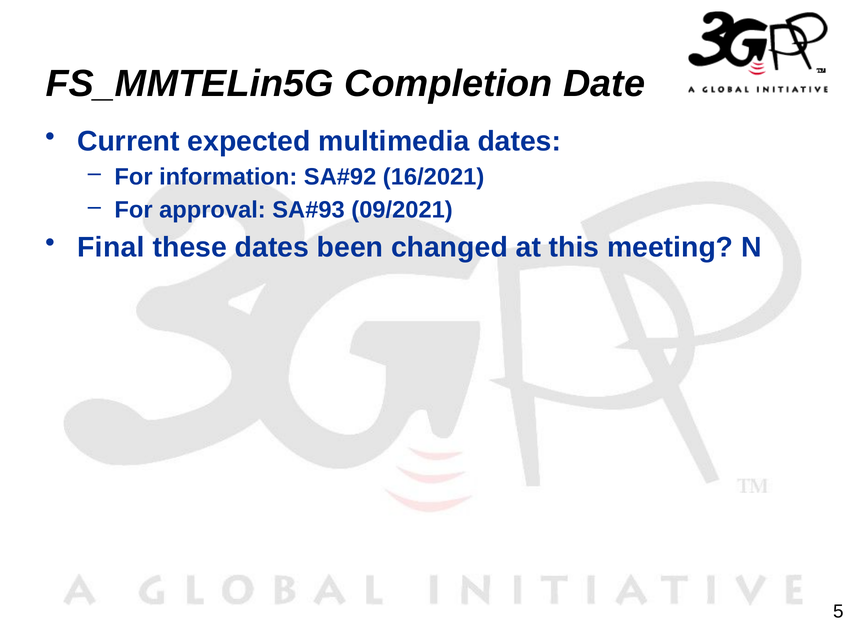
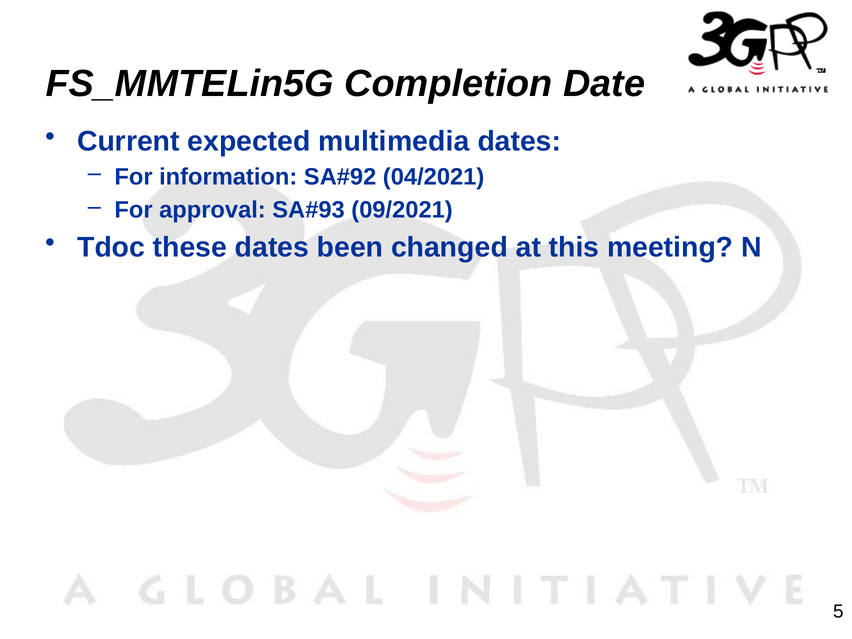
16/2021: 16/2021 -> 04/2021
Final: Final -> Tdoc
